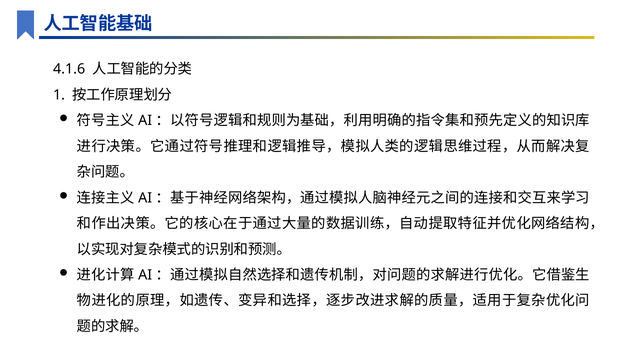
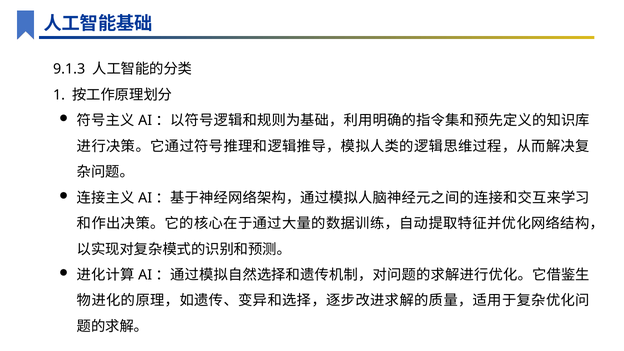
4.1.6: 4.1.6 -> 9.1.3
